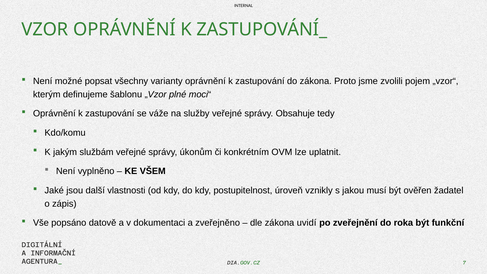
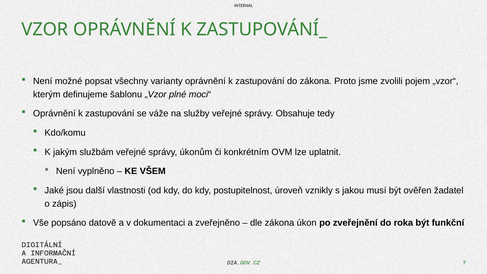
uvidí: uvidí -> úkon
